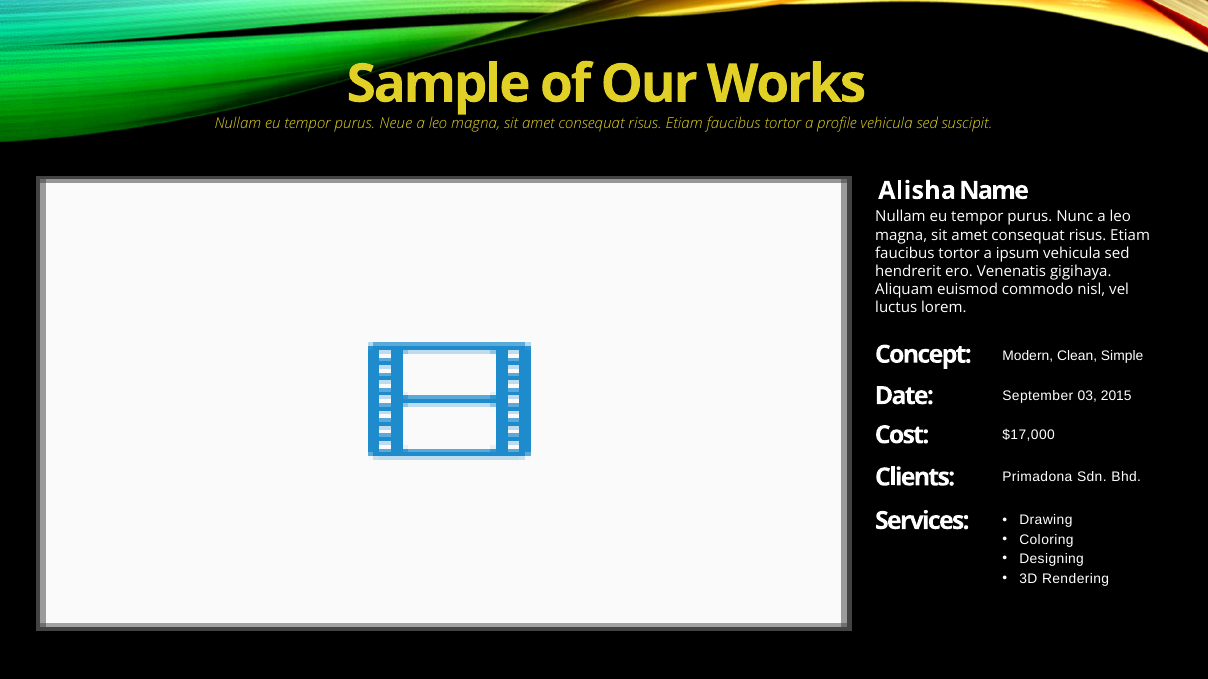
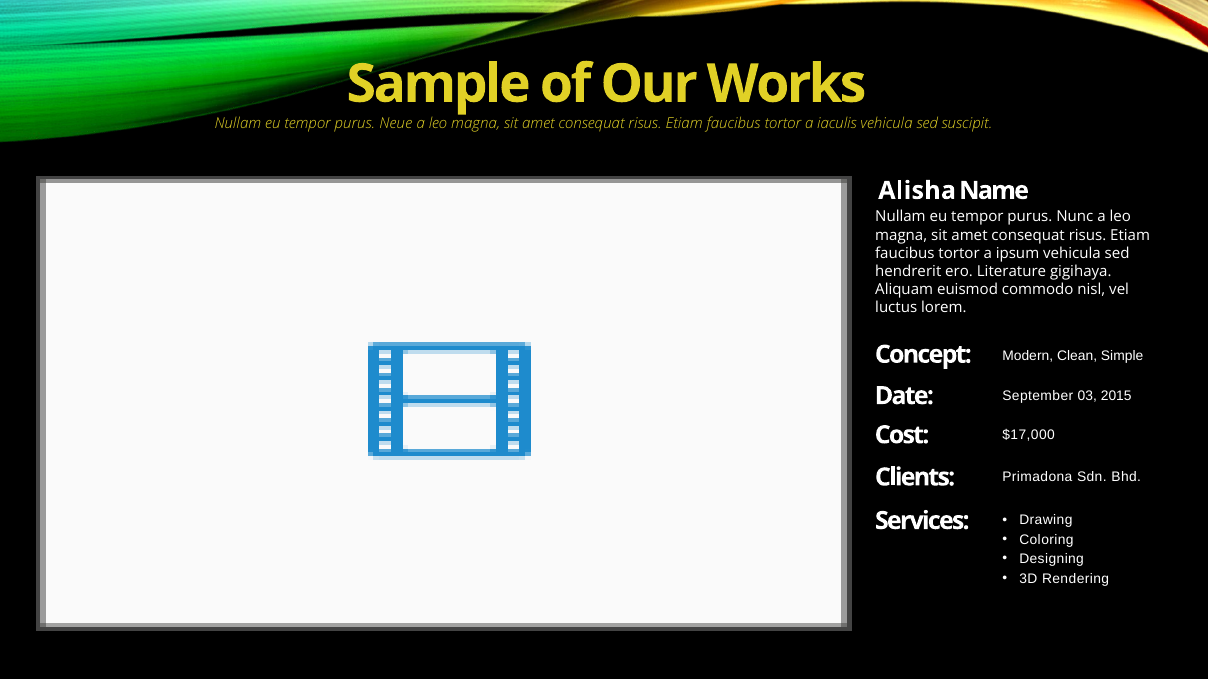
profile: profile -> iaculis
Venenatis: Venenatis -> Literature
